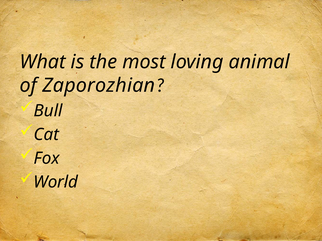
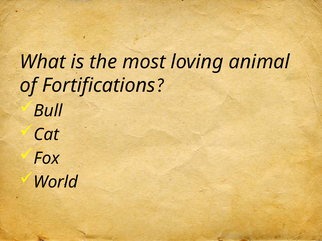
Zaporozhian: Zaporozhian -> Fortifications
